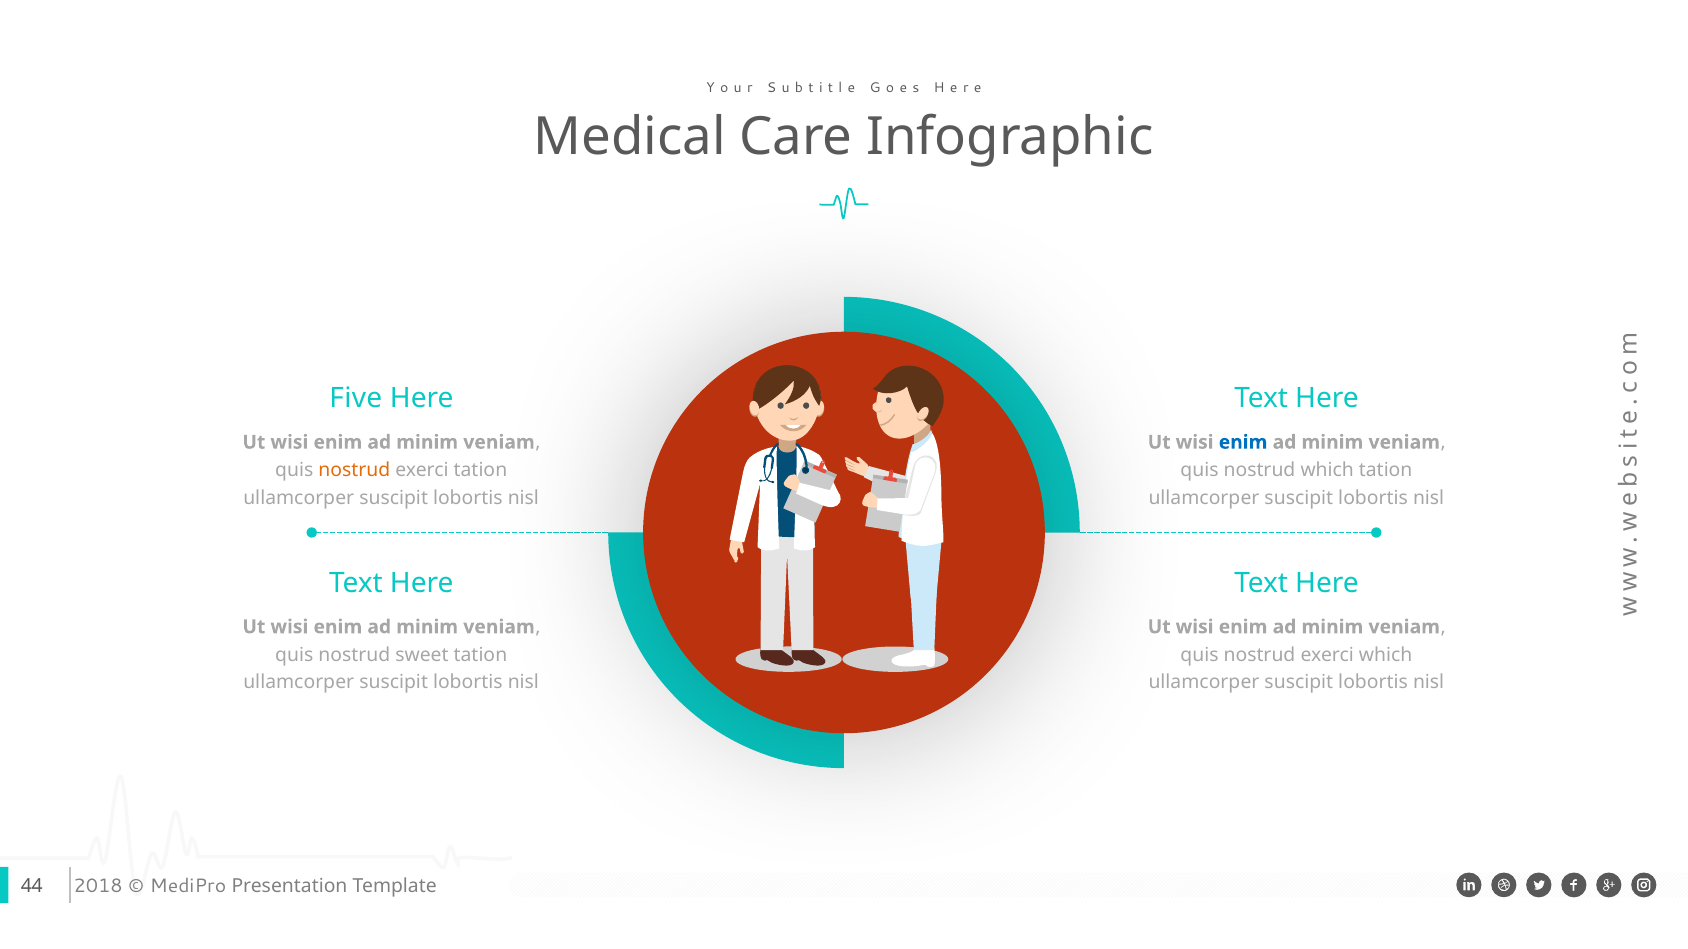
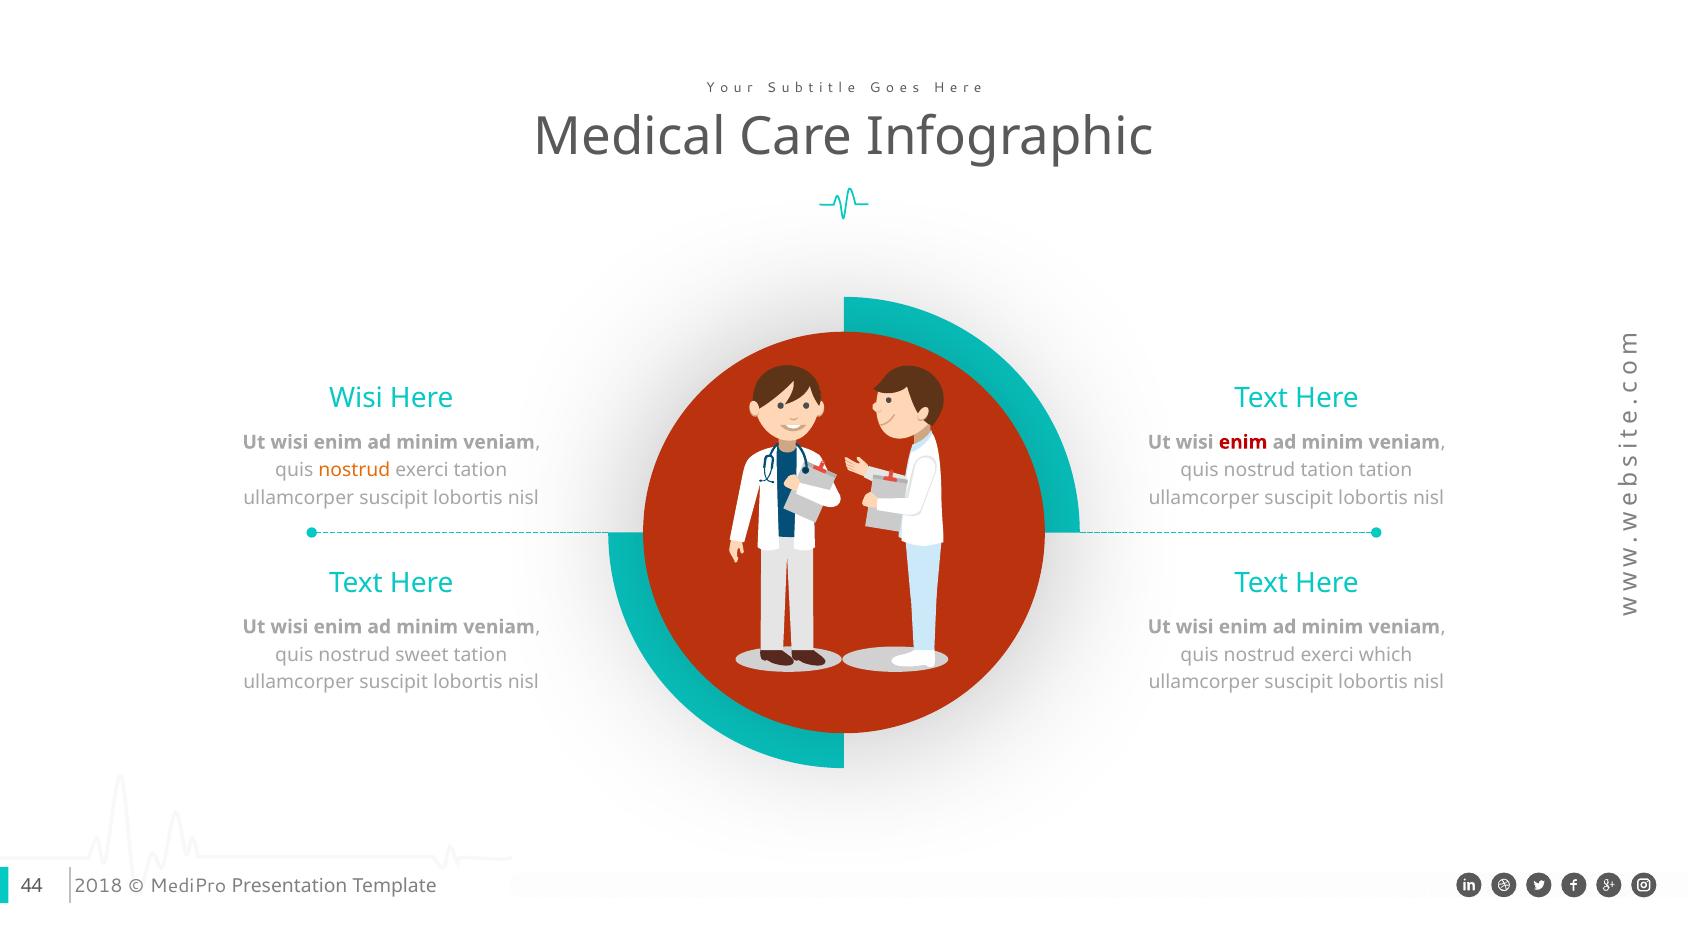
Five at (356, 398): Five -> Wisi
enim at (1243, 442) colour: blue -> red
nostrud which: which -> tation
